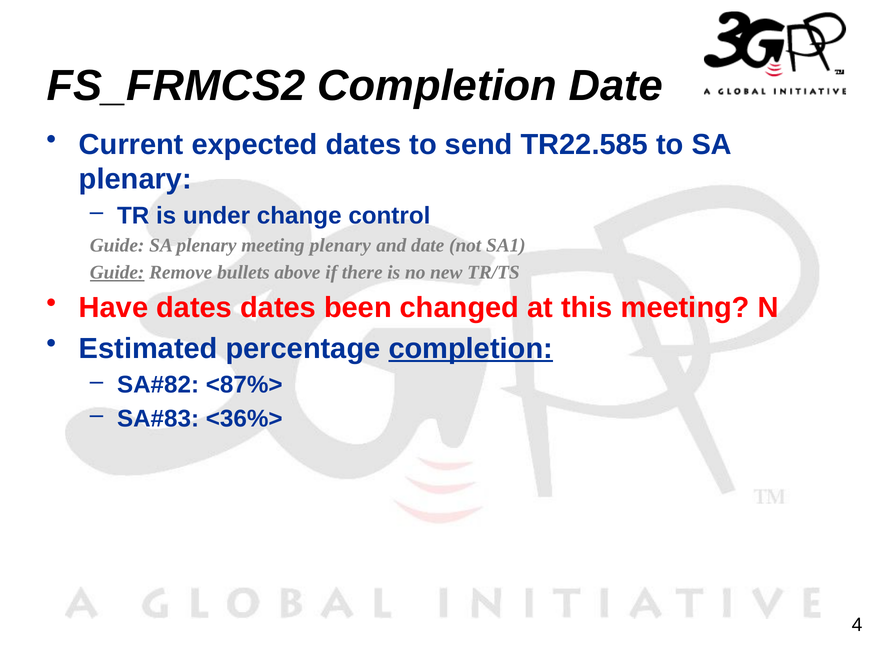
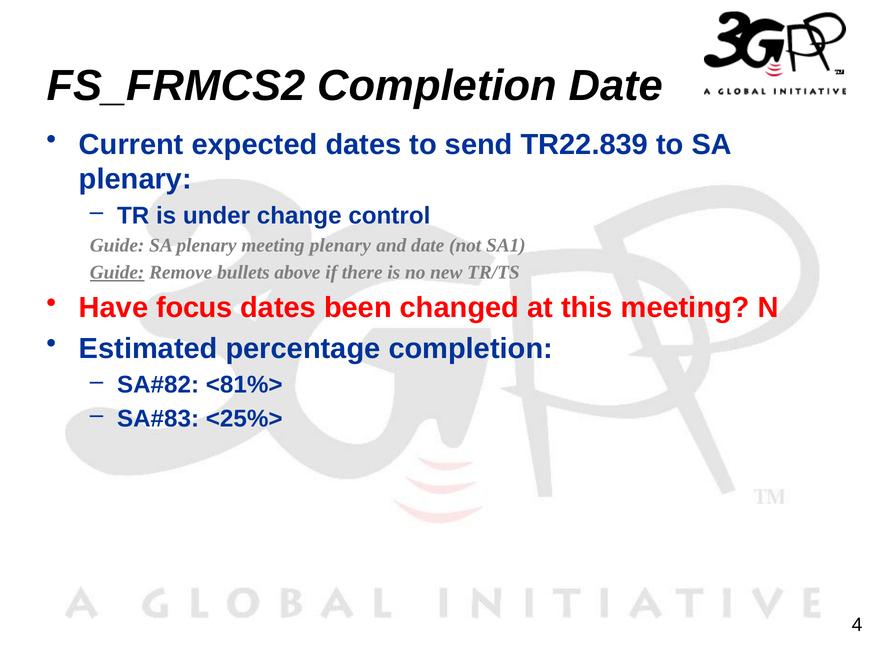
TR22.585: TR22.585 -> TR22.839
Have dates: dates -> focus
completion at (471, 349) underline: present -> none
<87%>: <87%> -> <81%>
<36%>: <36%> -> <25%>
